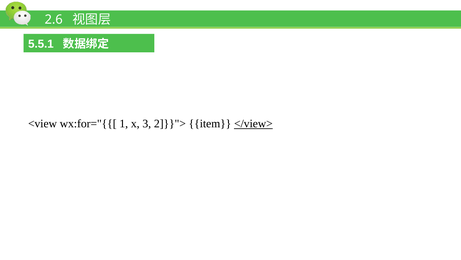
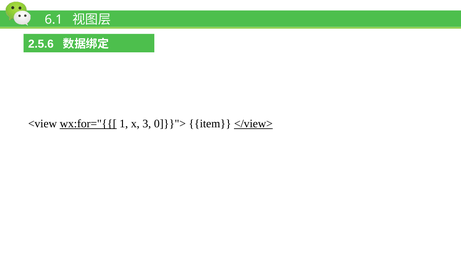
2.6: 2.6 -> 6.1
5.5.1: 5.5.1 -> 2.5.6
wx:for="{{[ underline: none -> present
2]}}">: 2]}}"> -> 0]}}">
